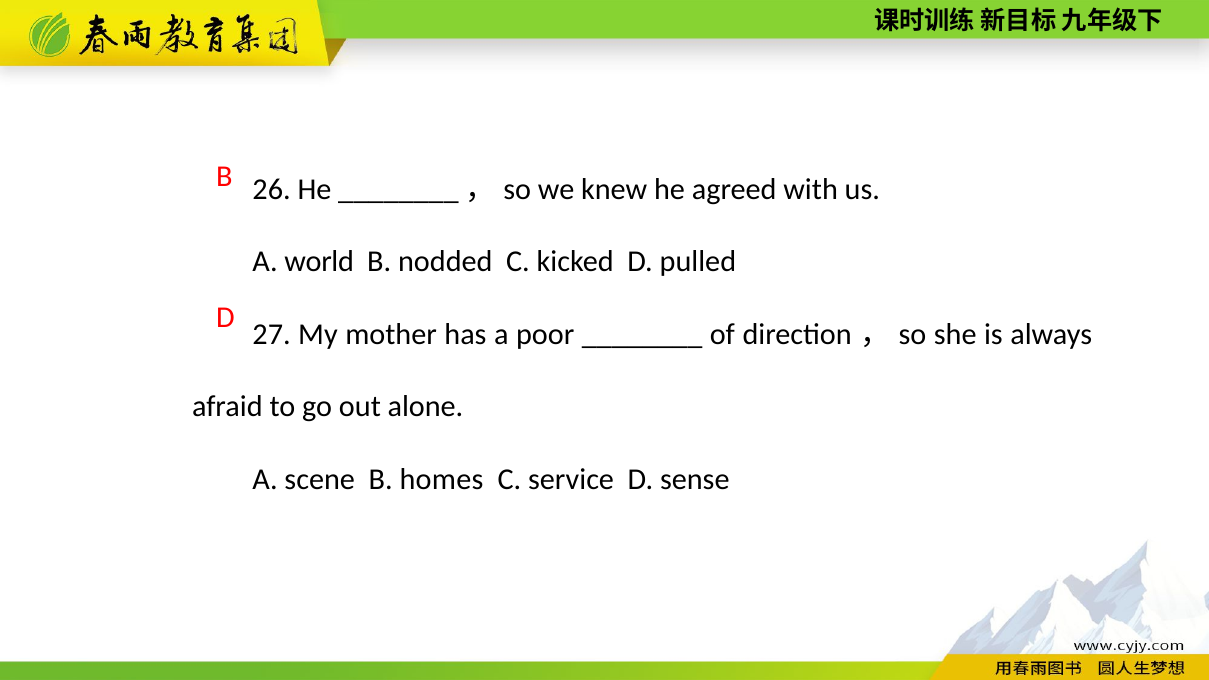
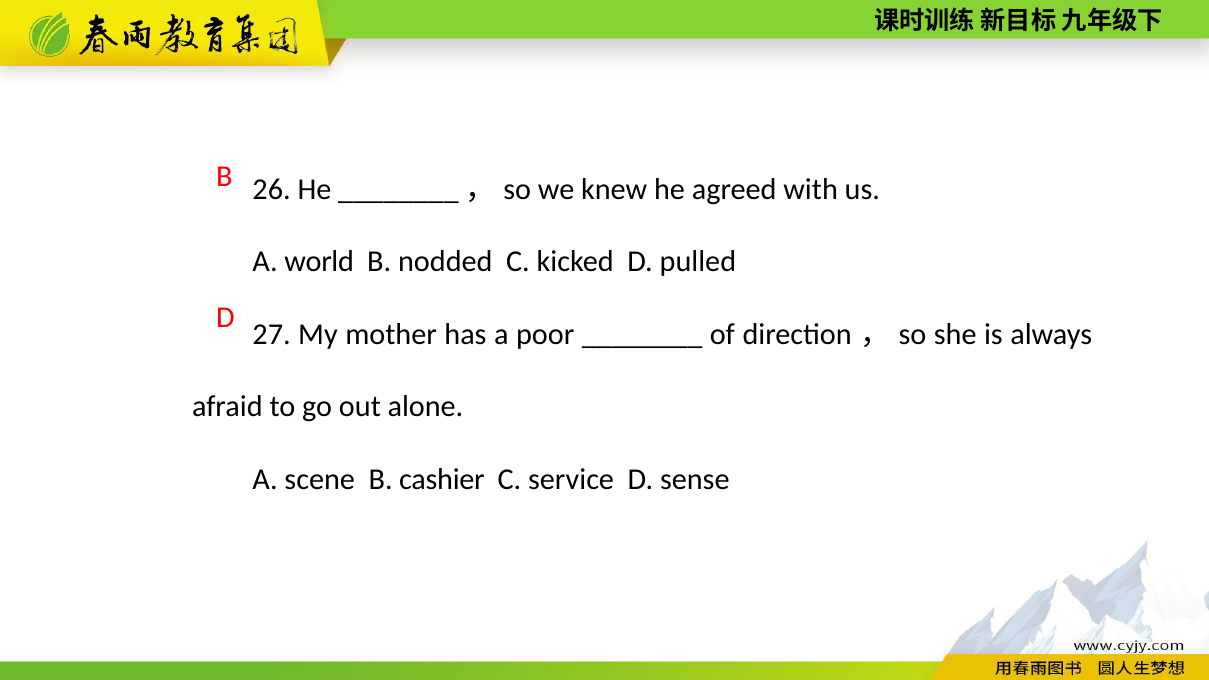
homes: homes -> cashier
